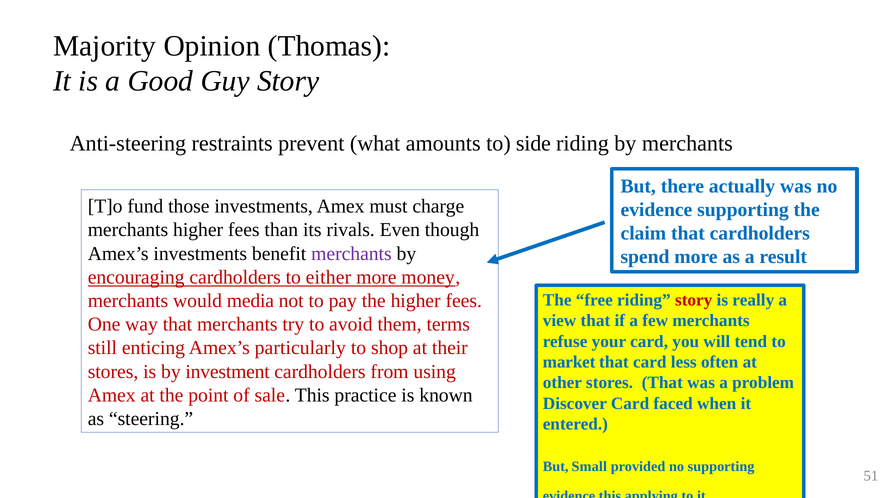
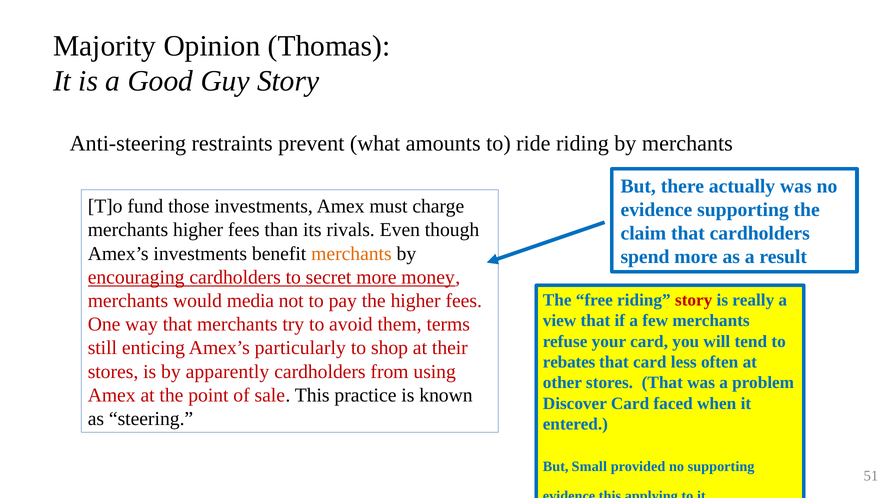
side: side -> ride
merchants at (351, 254) colour: purple -> orange
either: either -> secret
market: market -> rebates
investment: investment -> apparently
